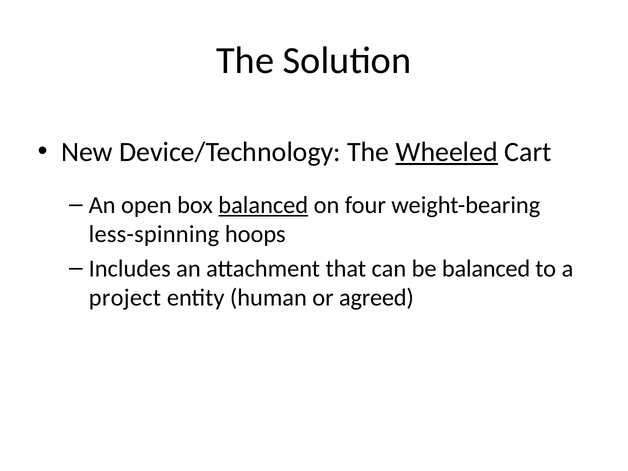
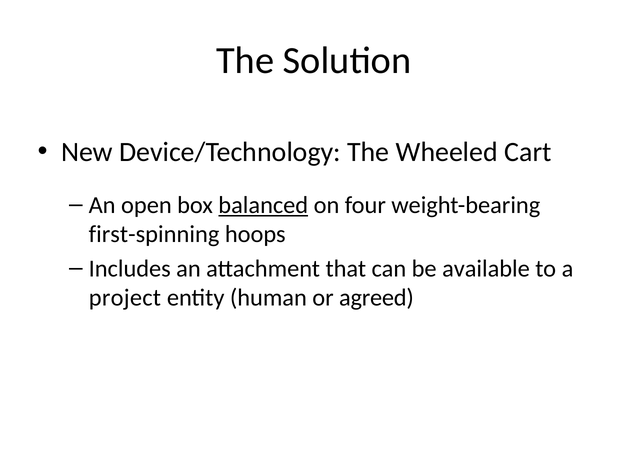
Wheeled underline: present -> none
less-spinning: less-spinning -> first-spinning
be balanced: balanced -> available
